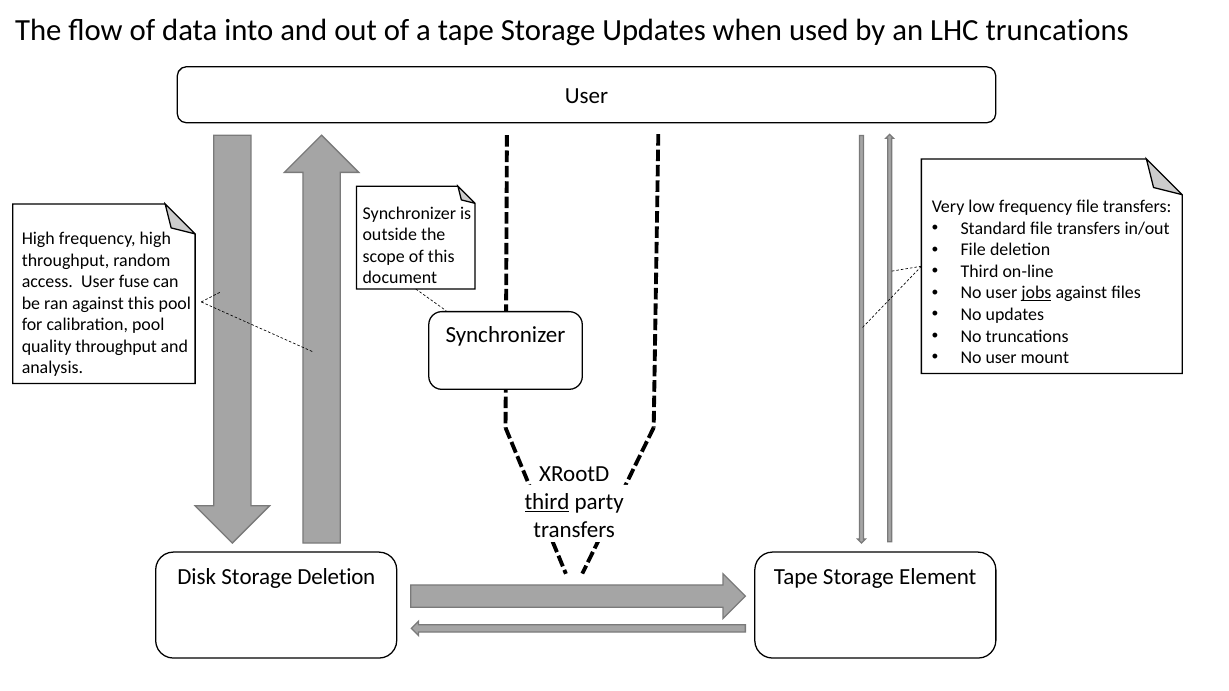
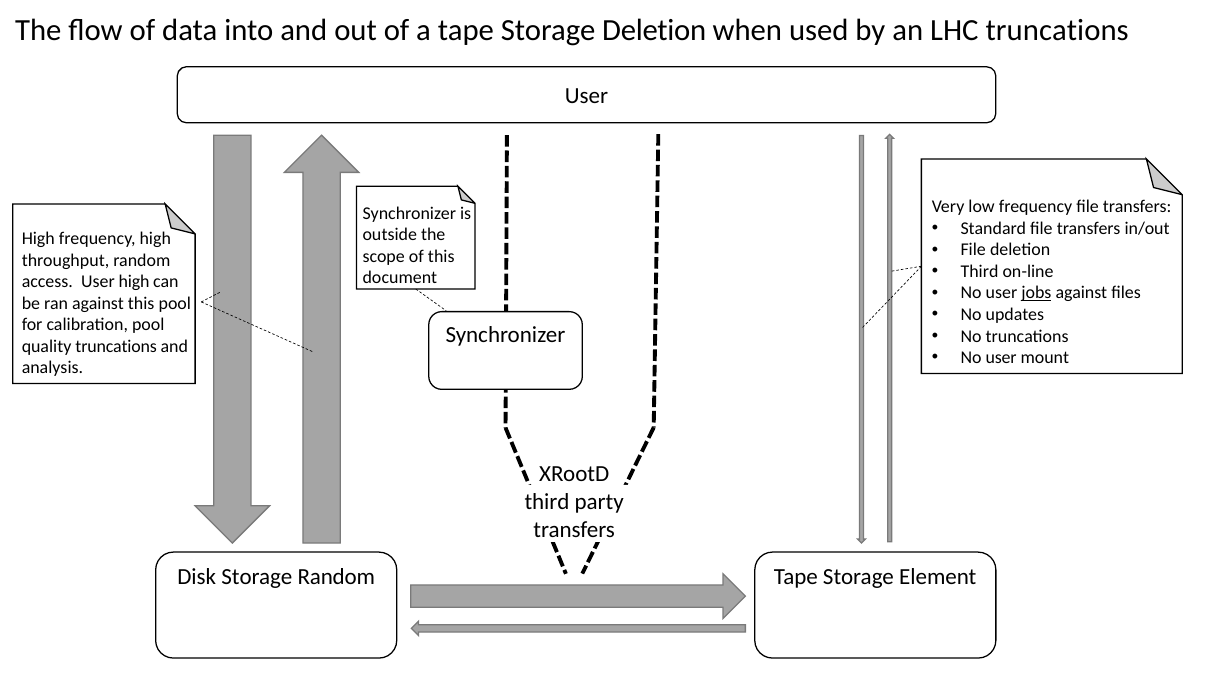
Storage Updates: Updates -> Deletion
User fuse: fuse -> high
quality throughput: throughput -> truncations
third at (547, 502) underline: present -> none
Storage Deletion: Deletion -> Random
